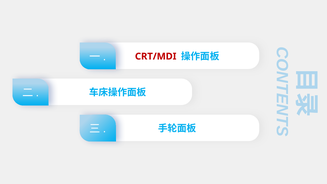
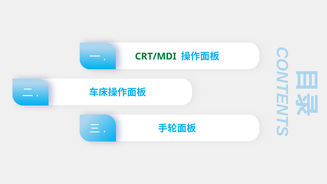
CRT/MDI colour: red -> green
